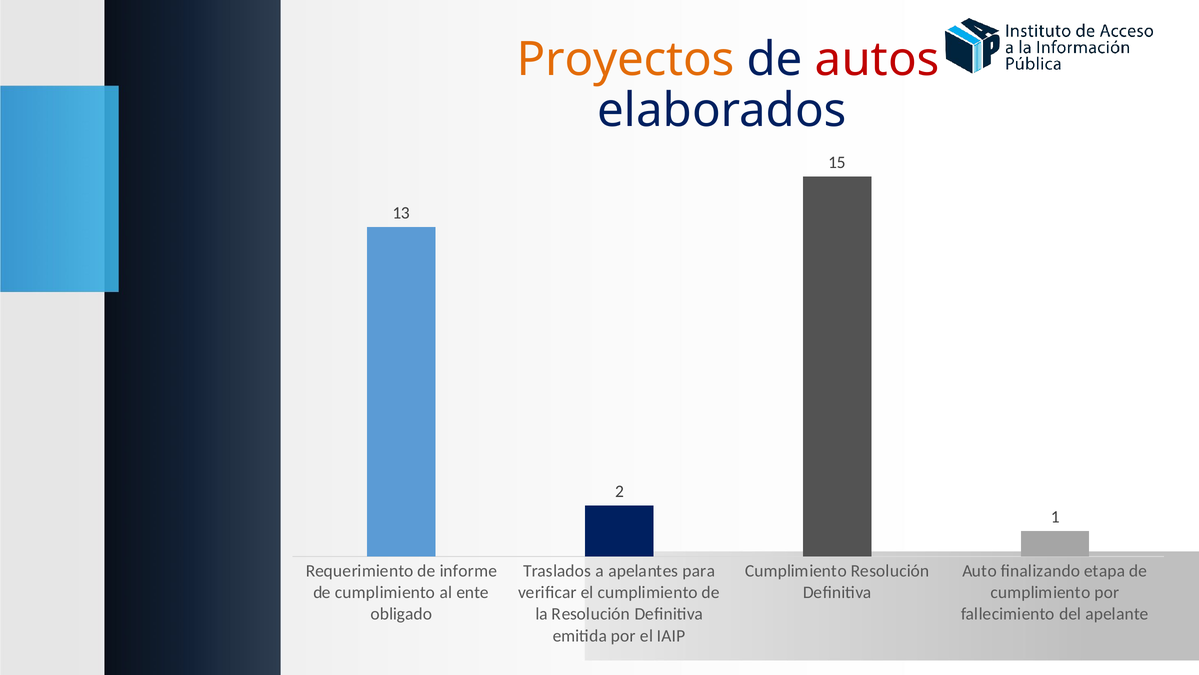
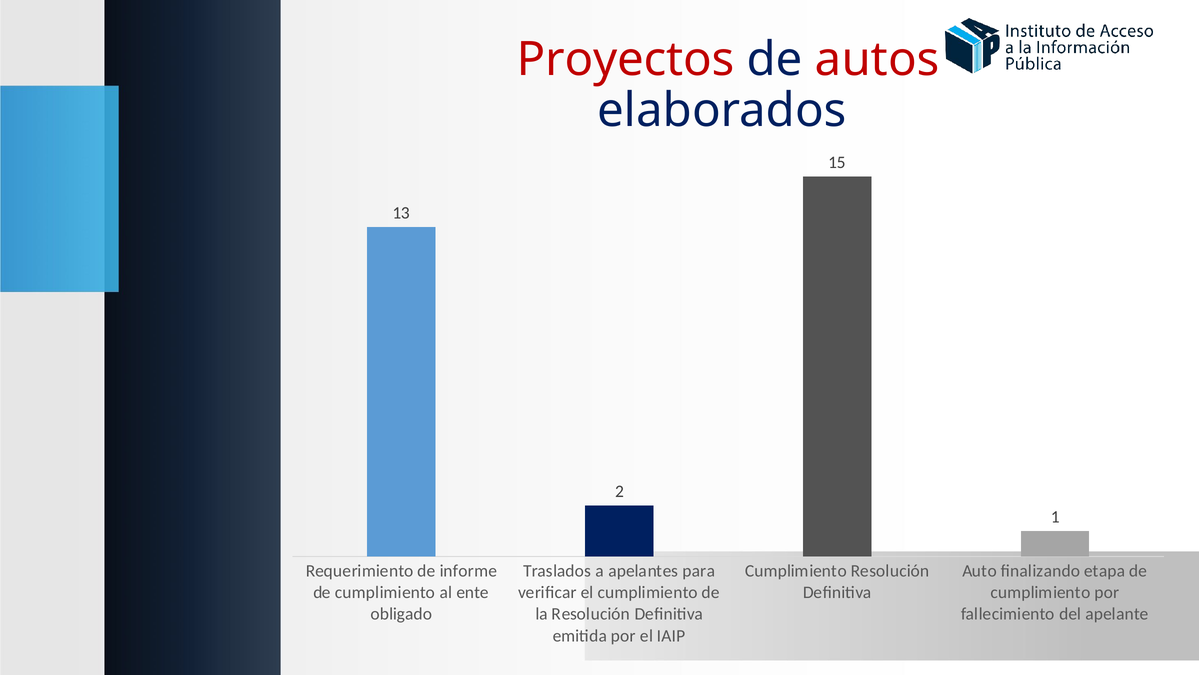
Proyectos colour: orange -> red
